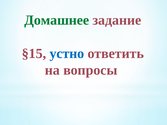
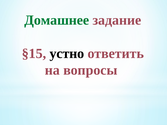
устно colour: blue -> black
